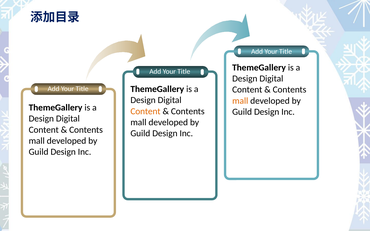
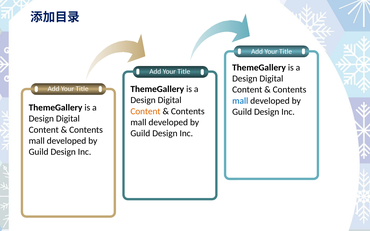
mall at (240, 101) colour: orange -> blue
